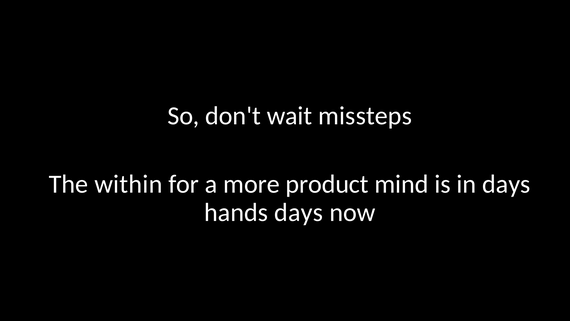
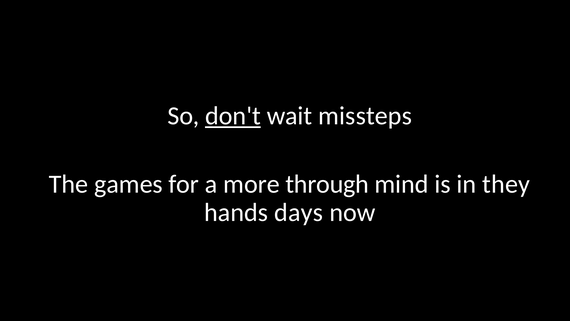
don't underline: none -> present
within: within -> games
product: product -> through
in days: days -> they
